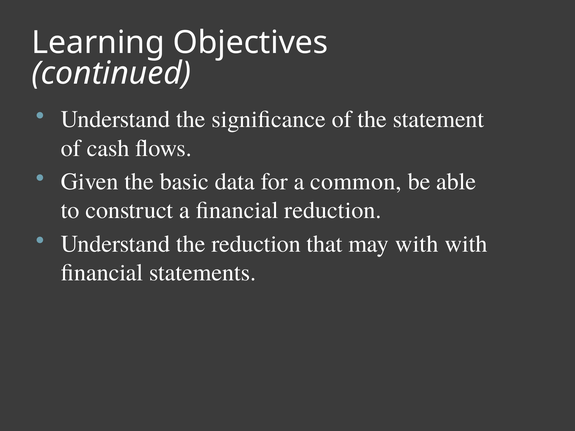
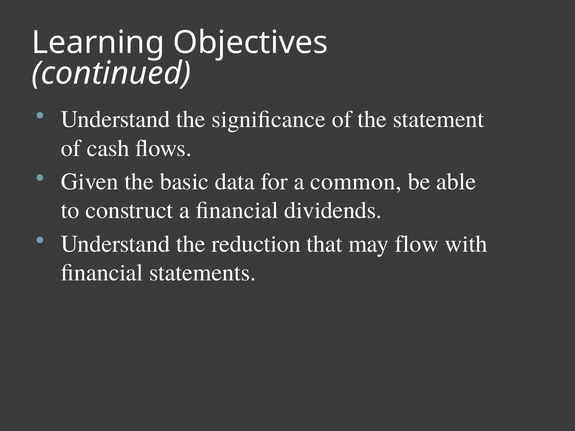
financial reduction: reduction -> dividends
may with: with -> flow
